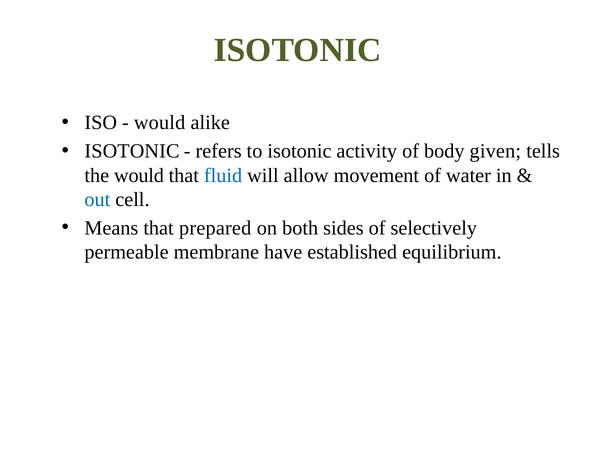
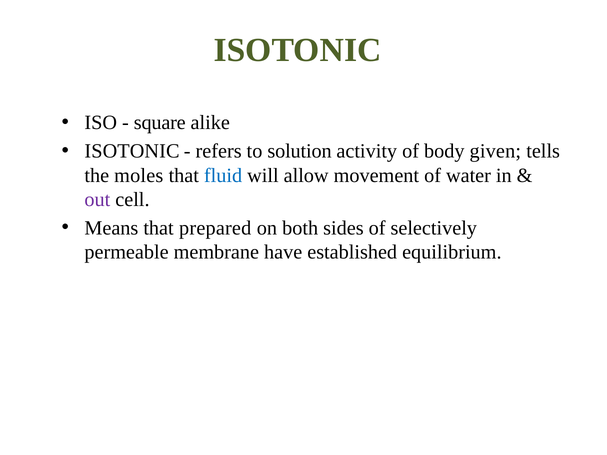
would at (160, 123): would -> square
to isotonic: isotonic -> solution
the would: would -> moles
out colour: blue -> purple
